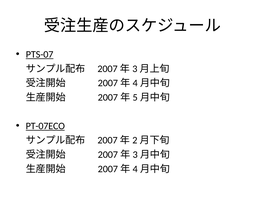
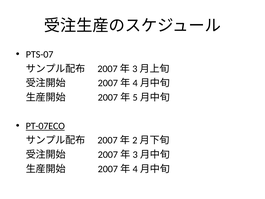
PTS-07 underline: present -> none
